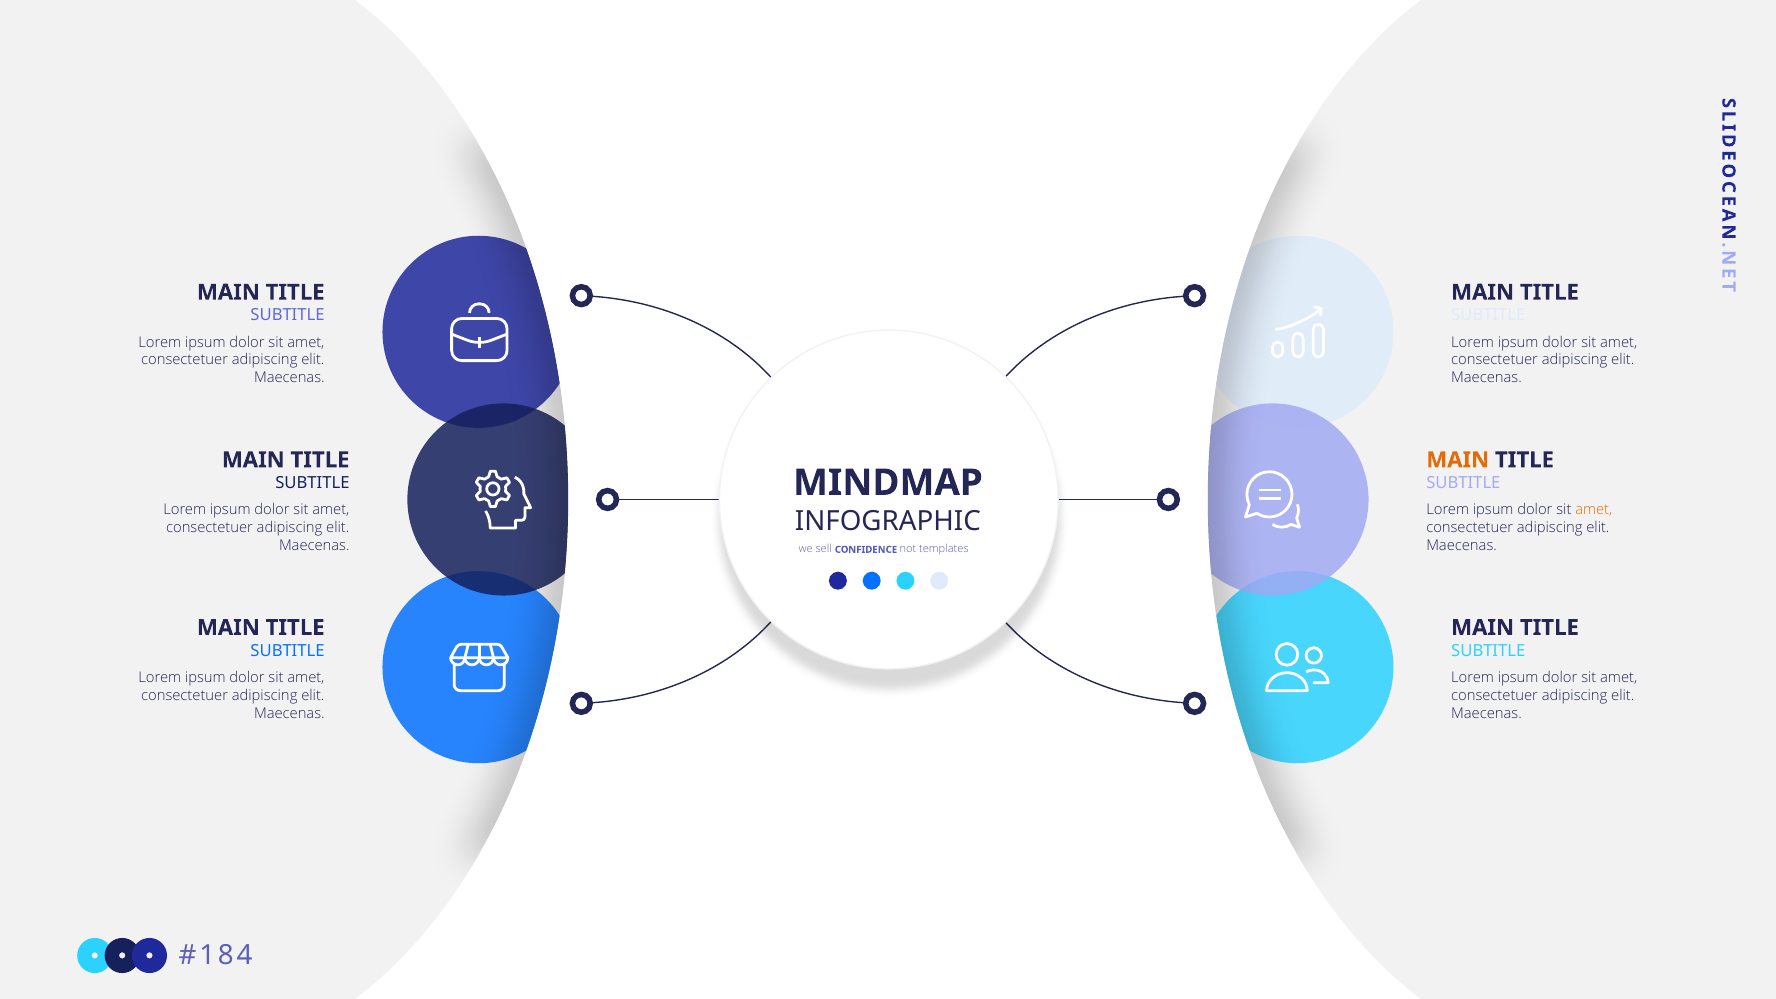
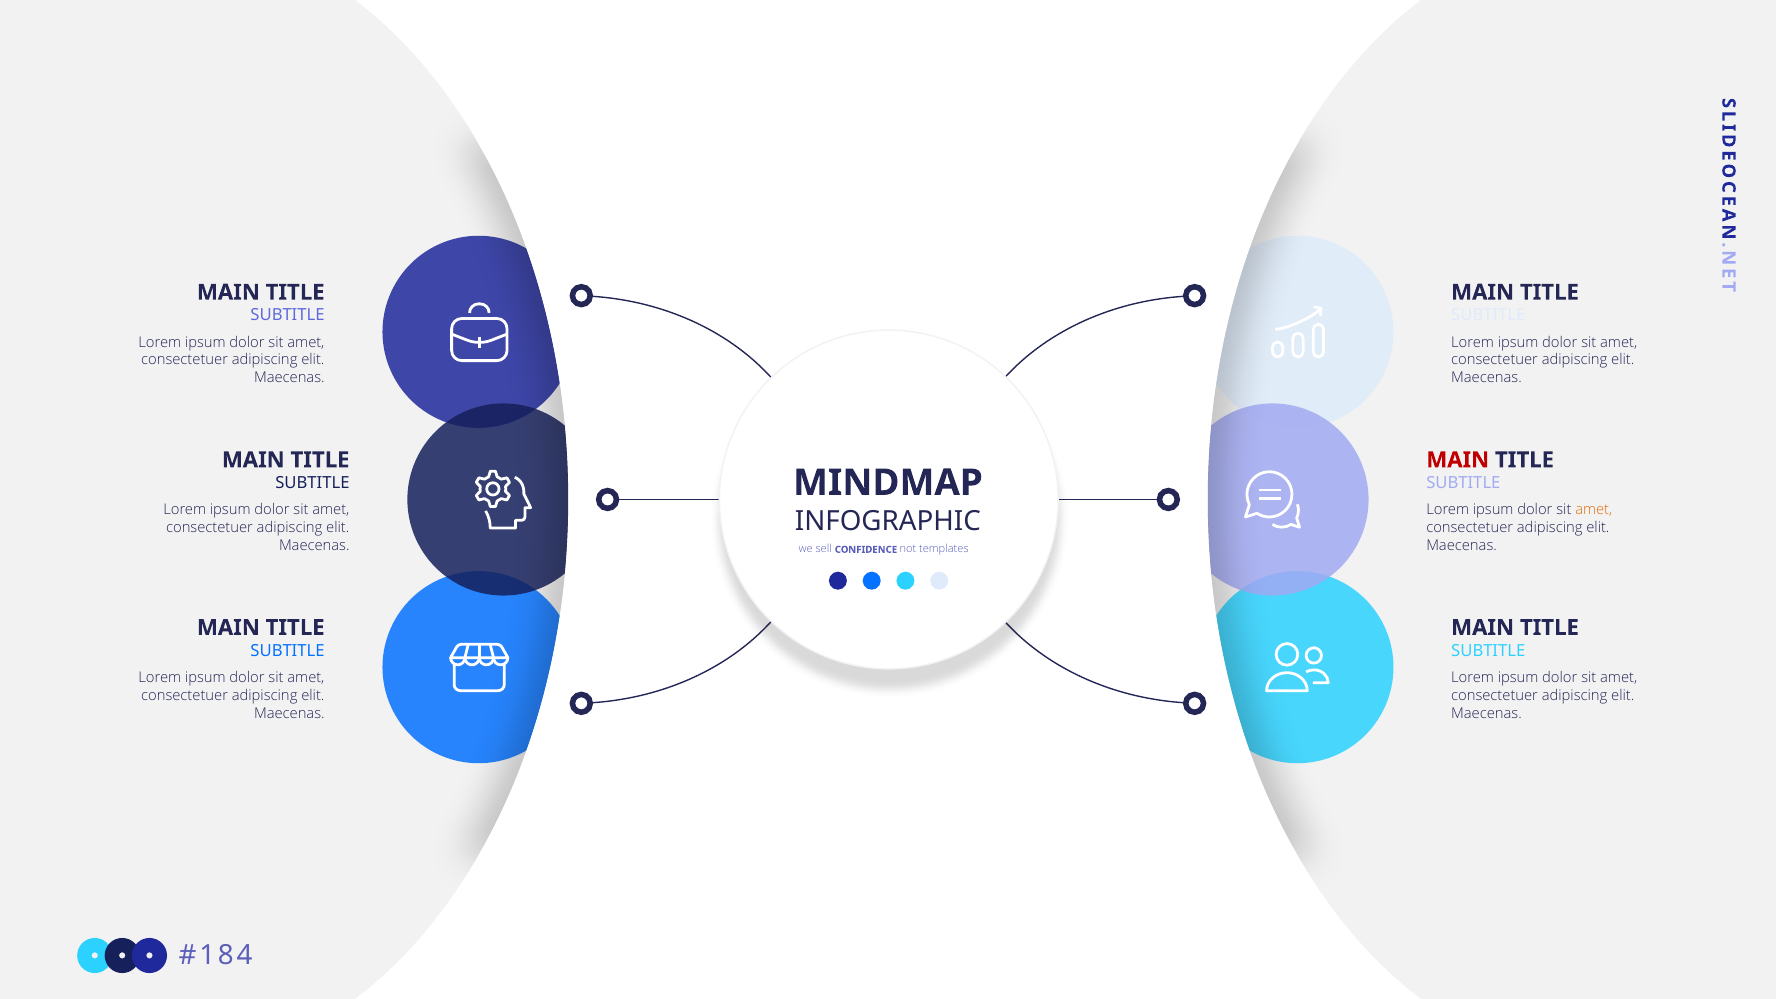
MAIN at (1458, 460) colour: orange -> red
